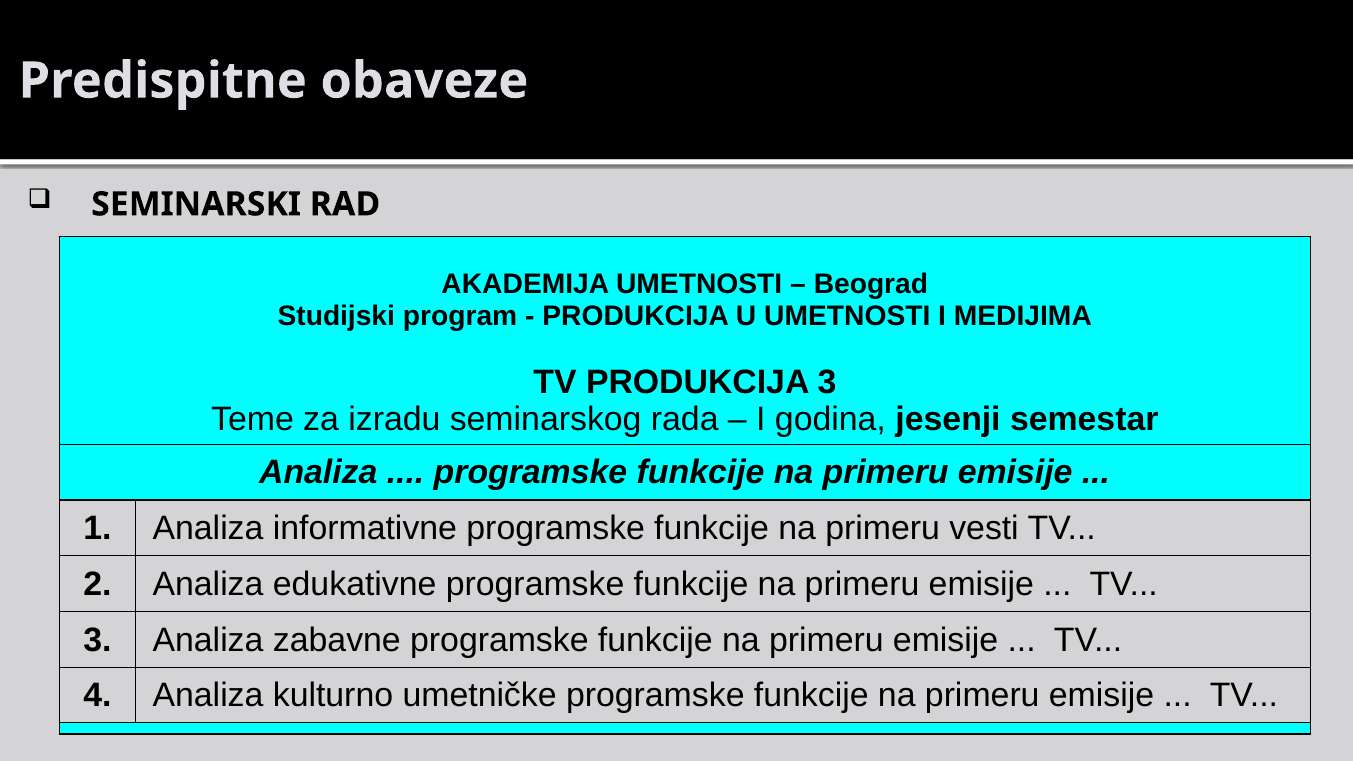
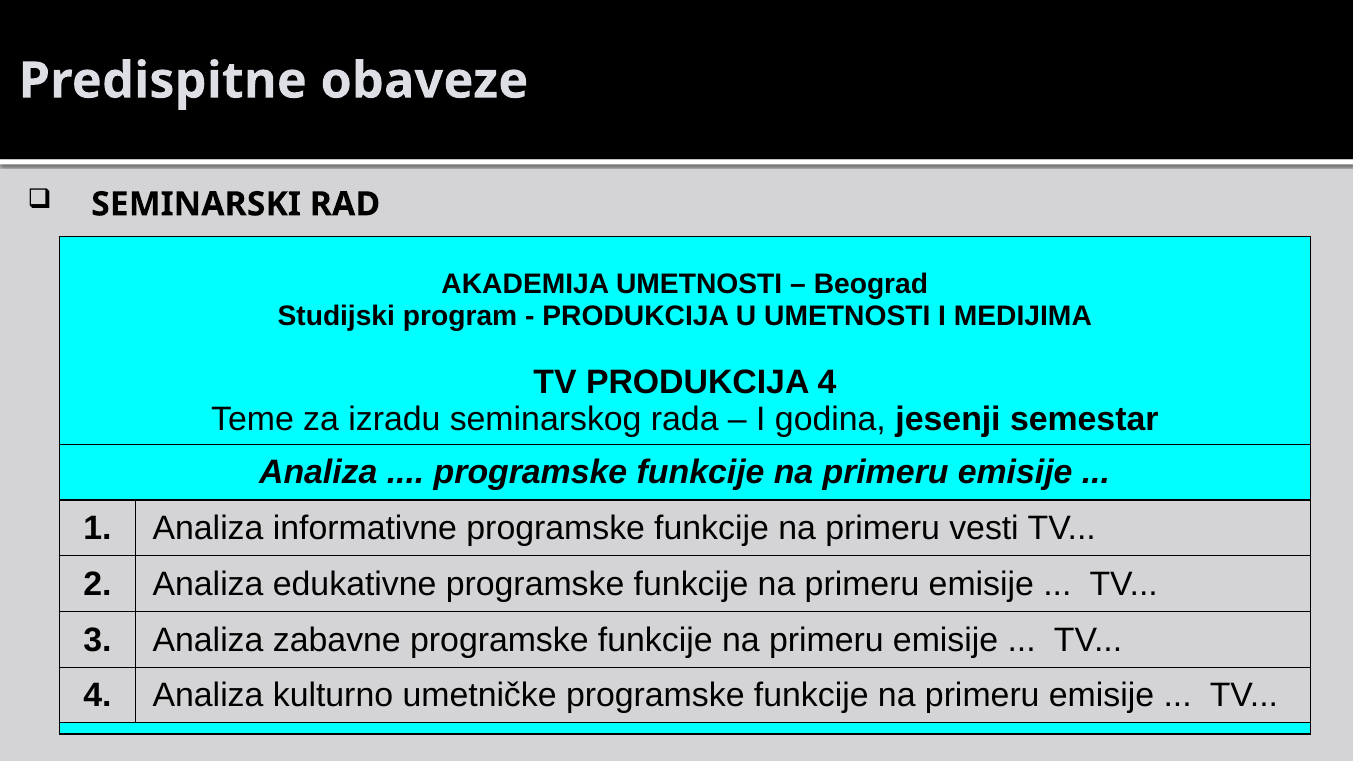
PRODUKCIJA 3: 3 -> 4
